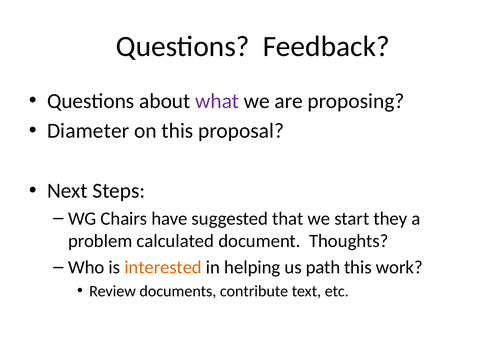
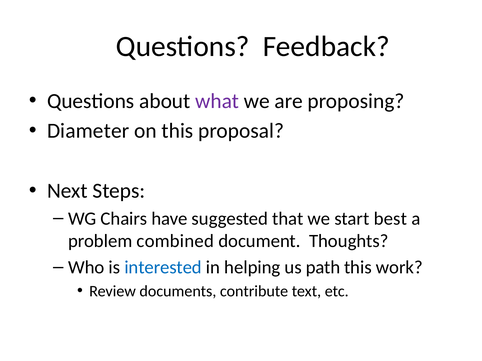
they: they -> best
calculated: calculated -> combined
interested colour: orange -> blue
